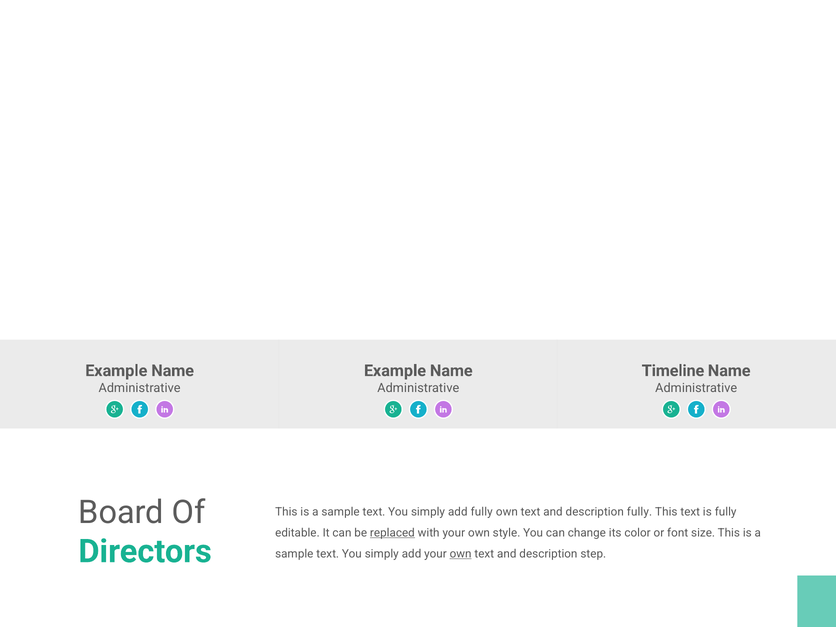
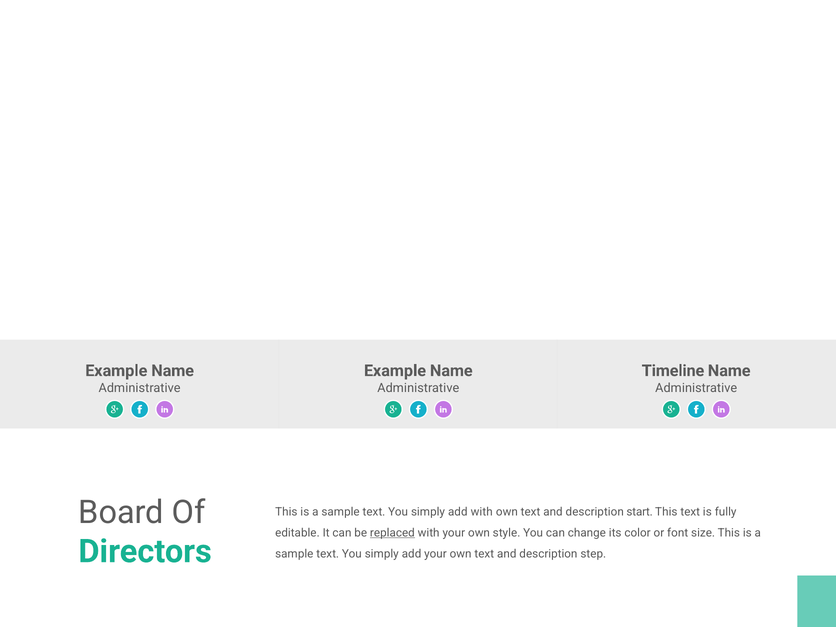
add fully: fully -> with
description fully: fully -> start
own at (461, 554) underline: present -> none
